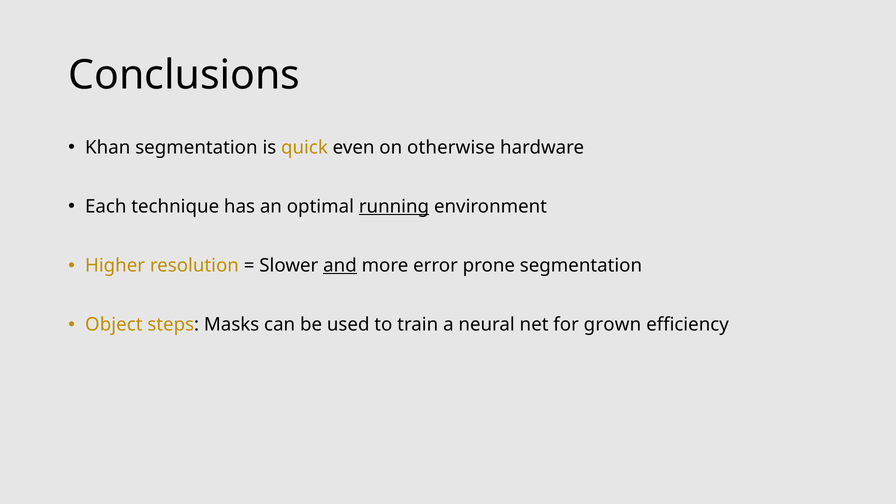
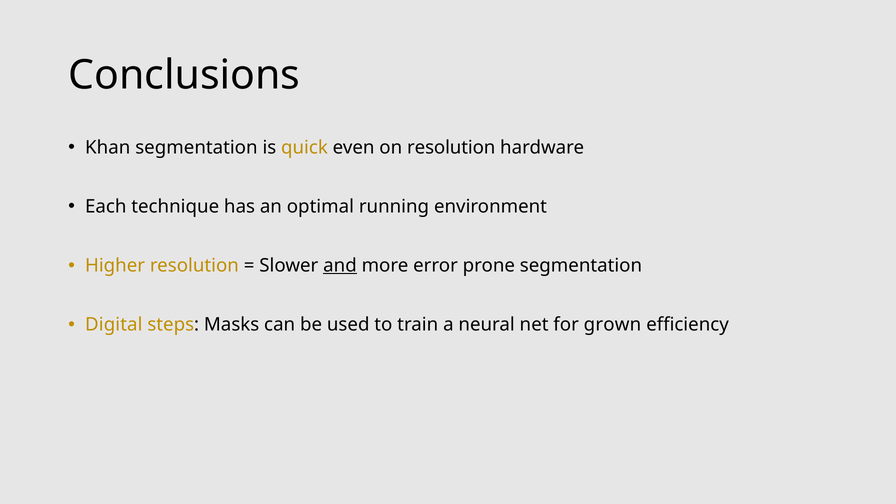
on otherwise: otherwise -> resolution
running underline: present -> none
Object: Object -> Digital
